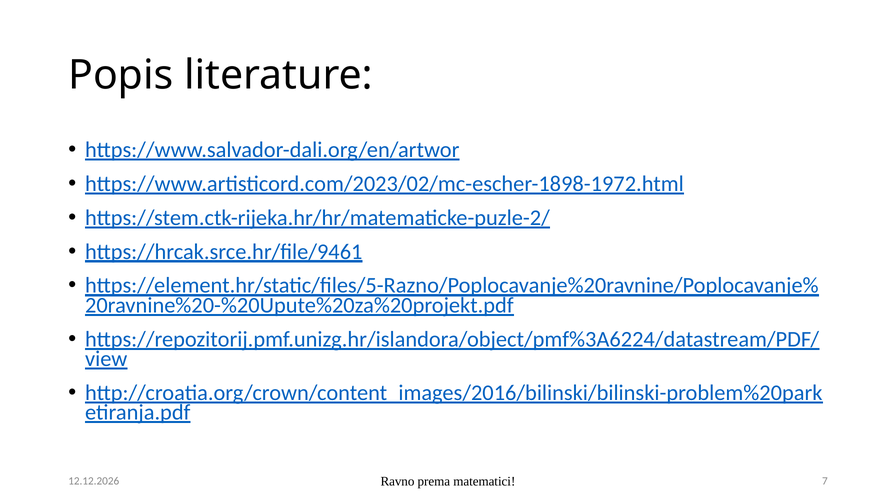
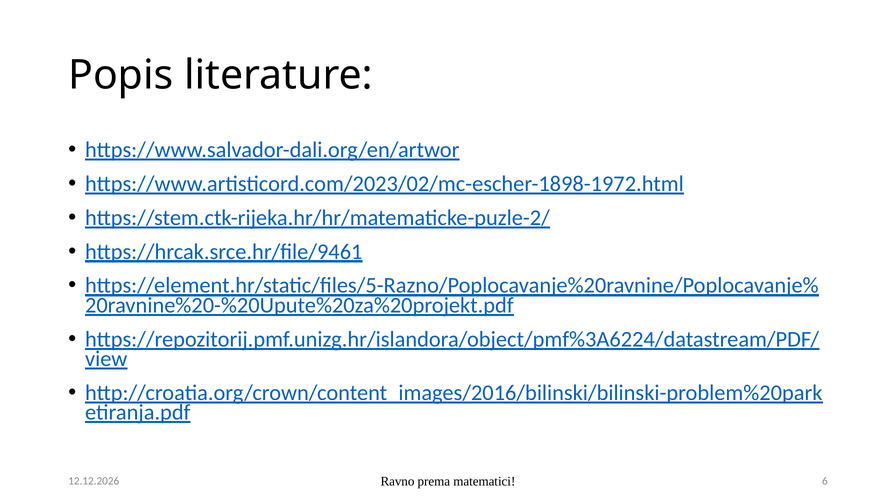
7: 7 -> 6
